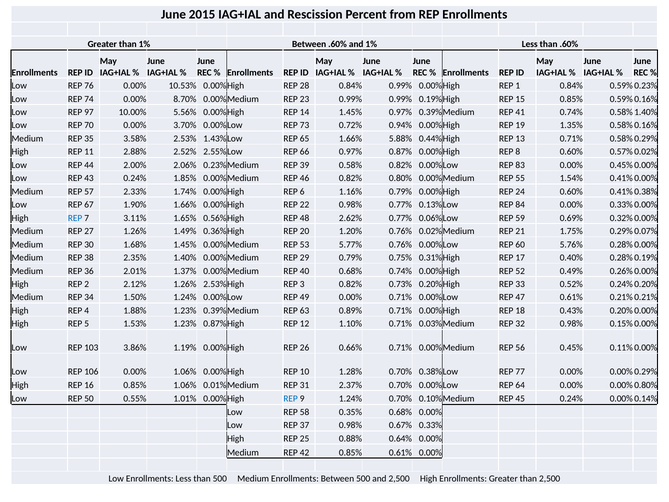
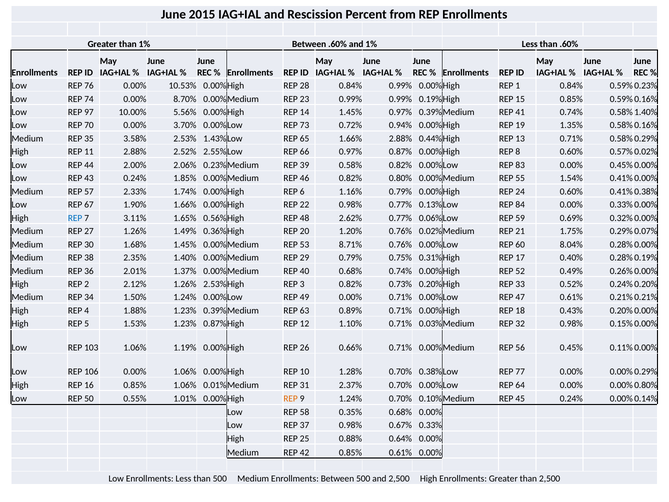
1.66% 5.88%: 5.88% -> 2.88%
5.77%: 5.77% -> 8.71%
5.76%: 5.76% -> 8.04%
103 3.86%: 3.86% -> 1.06%
REP at (291, 399) colour: blue -> orange
